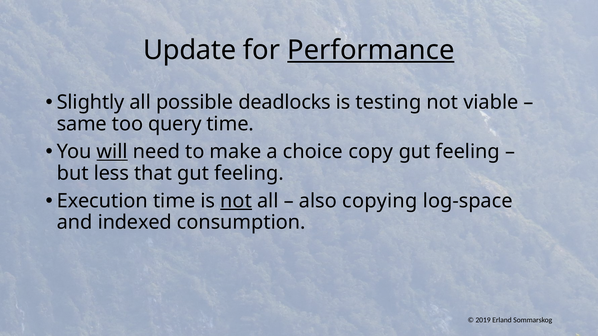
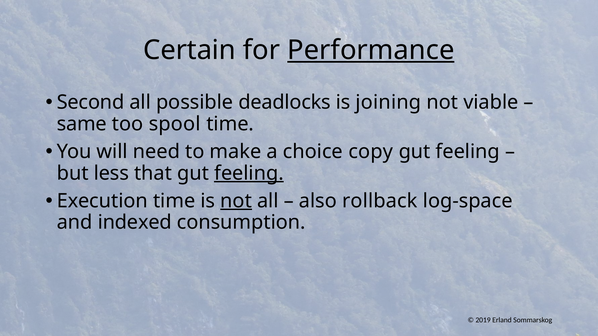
Update: Update -> Certain
Slightly: Slightly -> Second
testing: testing -> joining
query: query -> spool
will underline: present -> none
feeling at (249, 173) underline: none -> present
copying: copying -> rollback
